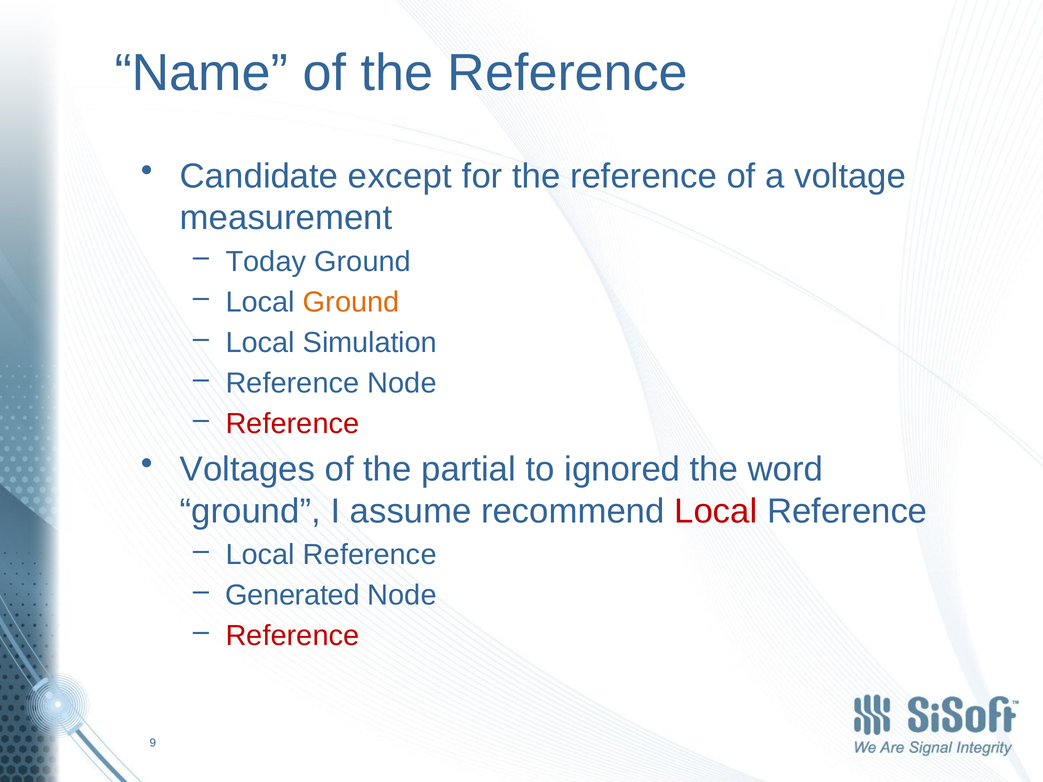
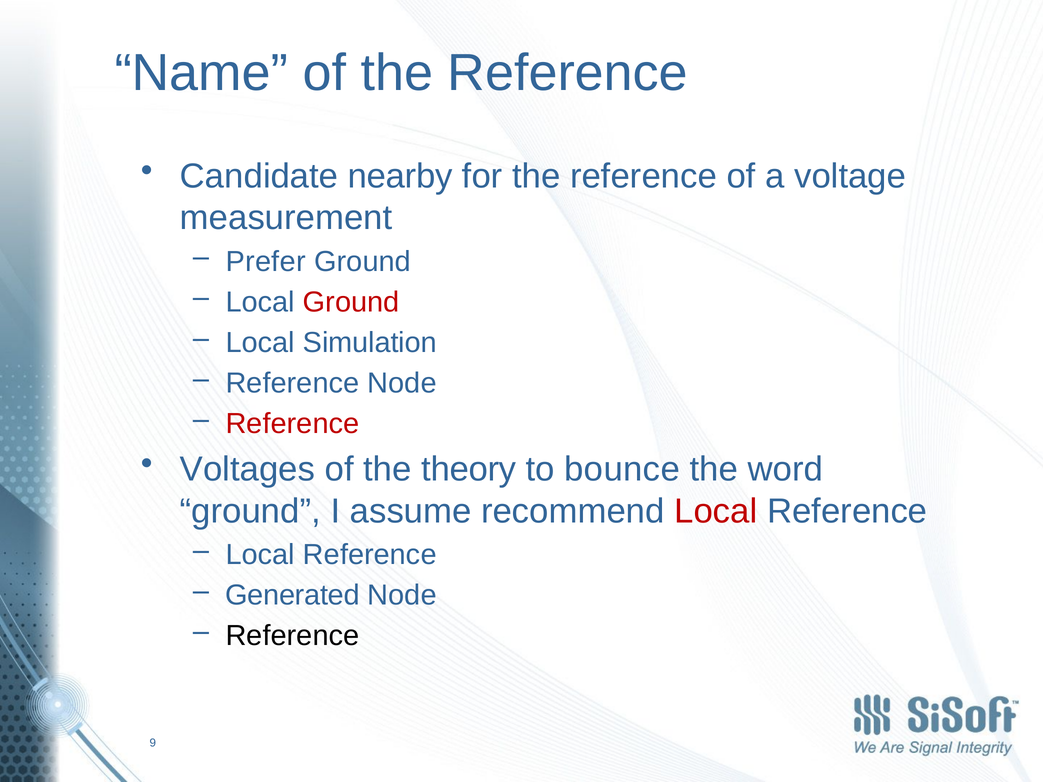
except: except -> nearby
Today: Today -> Prefer
Ground at (351, 302) colour: orange -> red
partial: partial -> theory
ignored: ignored -> bounce
Reference at (292, 636) colour: red -> black
